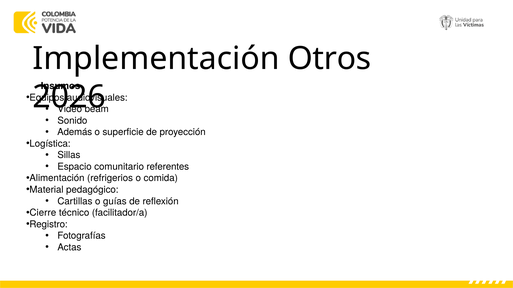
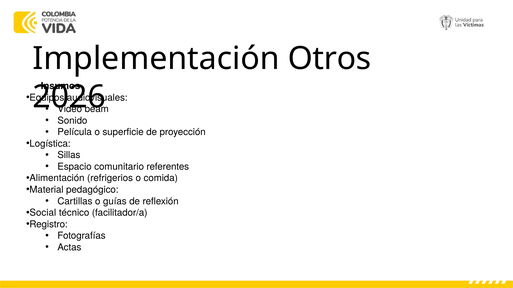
Además: Además -> Película
Cierre: Cierre -> Social
